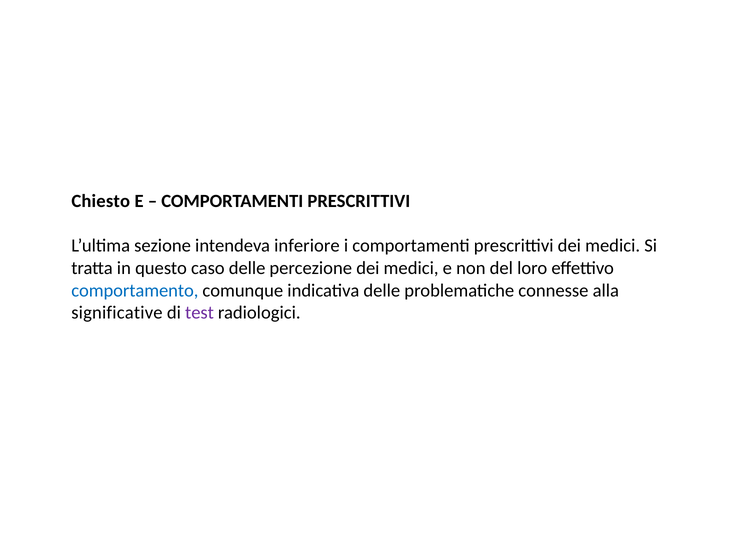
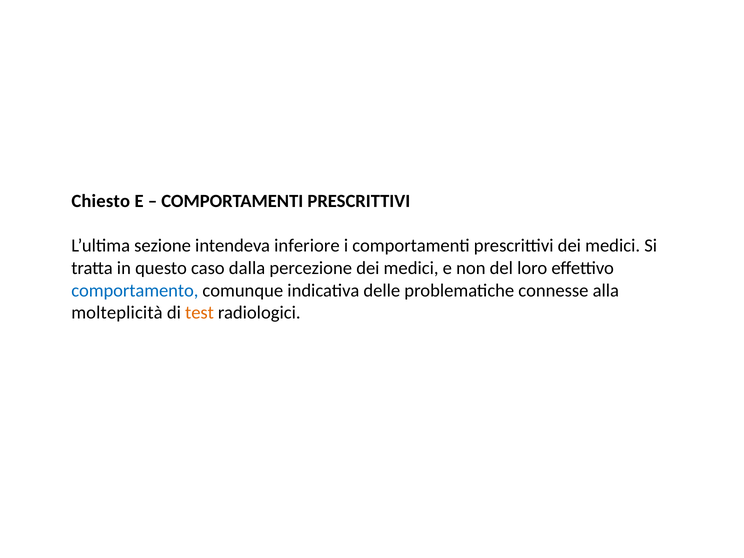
caso delle: delle -> dalla
significative: significative -> molteplicità
test colour: purple -> orange
